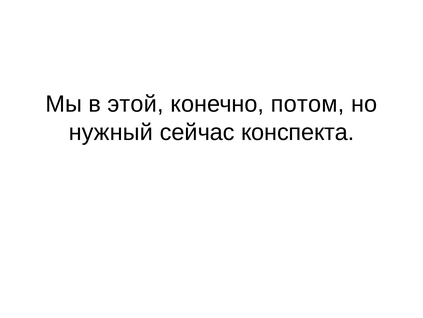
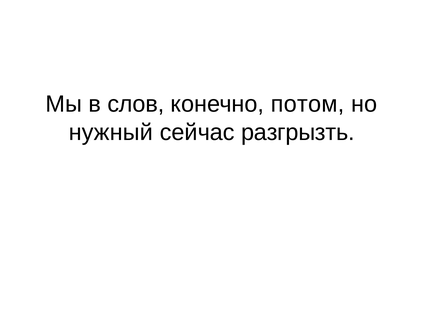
этой: этой -> слов
конспекта: конспекта -> разгрызть
